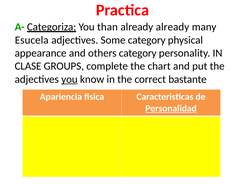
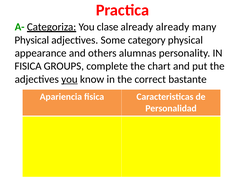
than: than -> clase
Esucela at (32, 40): Esucela -> Physical
others category: category -> alumnas
CLASE at (28, 66): CLASE -> FISICA
Personalidad underline: present -> none
